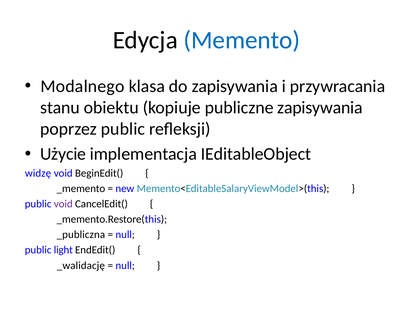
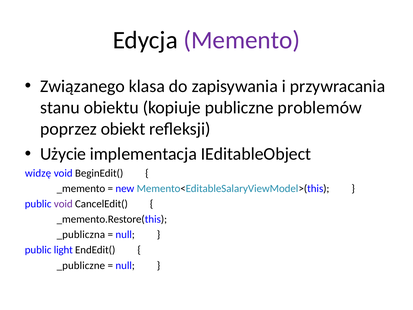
Memento colour: blue -> purple
Modalnego: Modalnego -> Związanego
publiczne zapisywania: zapisywania -> problemów
poprzez public: public -> obiekt
_walidację: _walidację -> _publiczne
